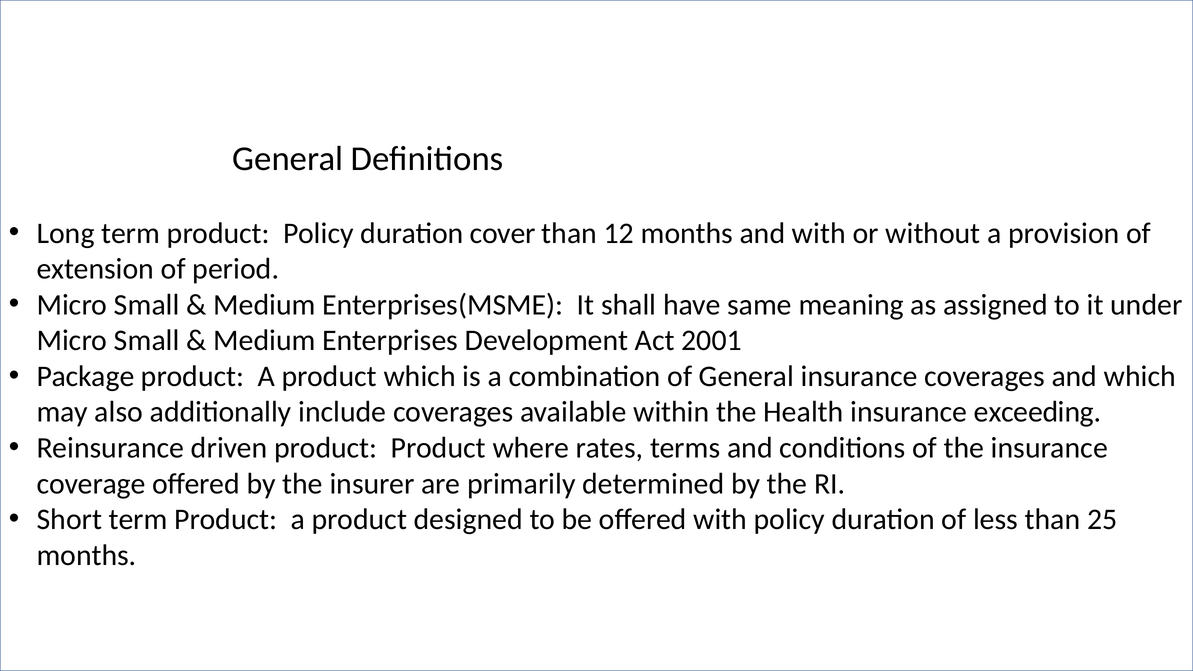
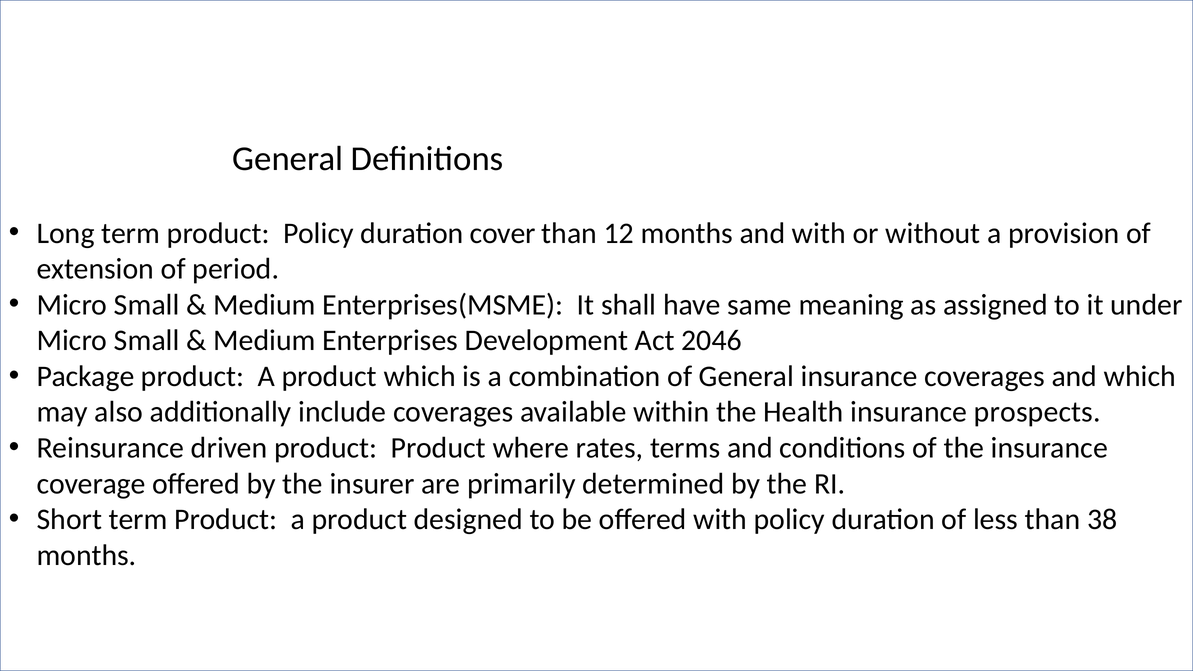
2001: 2001 -> 2046
exceeding: exceeding -> prospects
25: 25 -> 38
